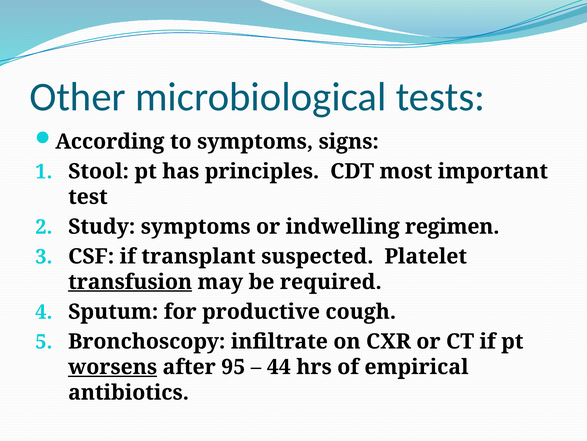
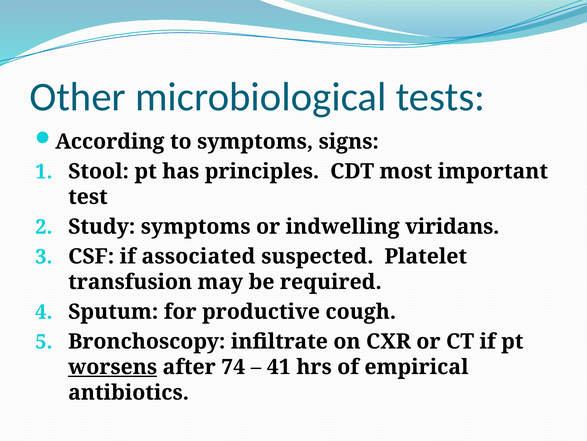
regimen: regimen -> viridans
transplant: transplant -> associated
transfusion underline: present -> none
95: 95 -> 74
44: 44 -> 41
